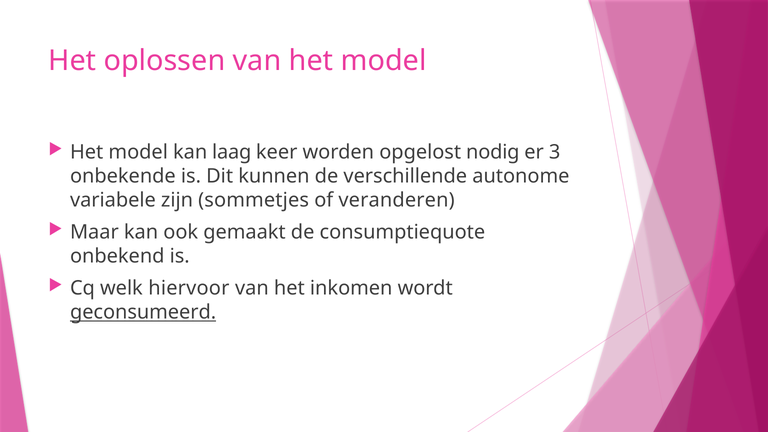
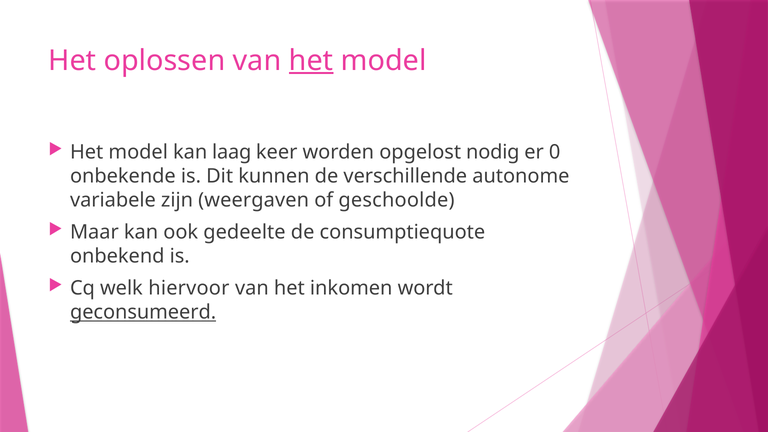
het at (311, 61) underline: none -> present
3: 3 -> 0
sommetjes: sommetjes -> weergaven
veranderen: veranderen -> geschoolde
gemaakt: gemaakt -> gedeelte
